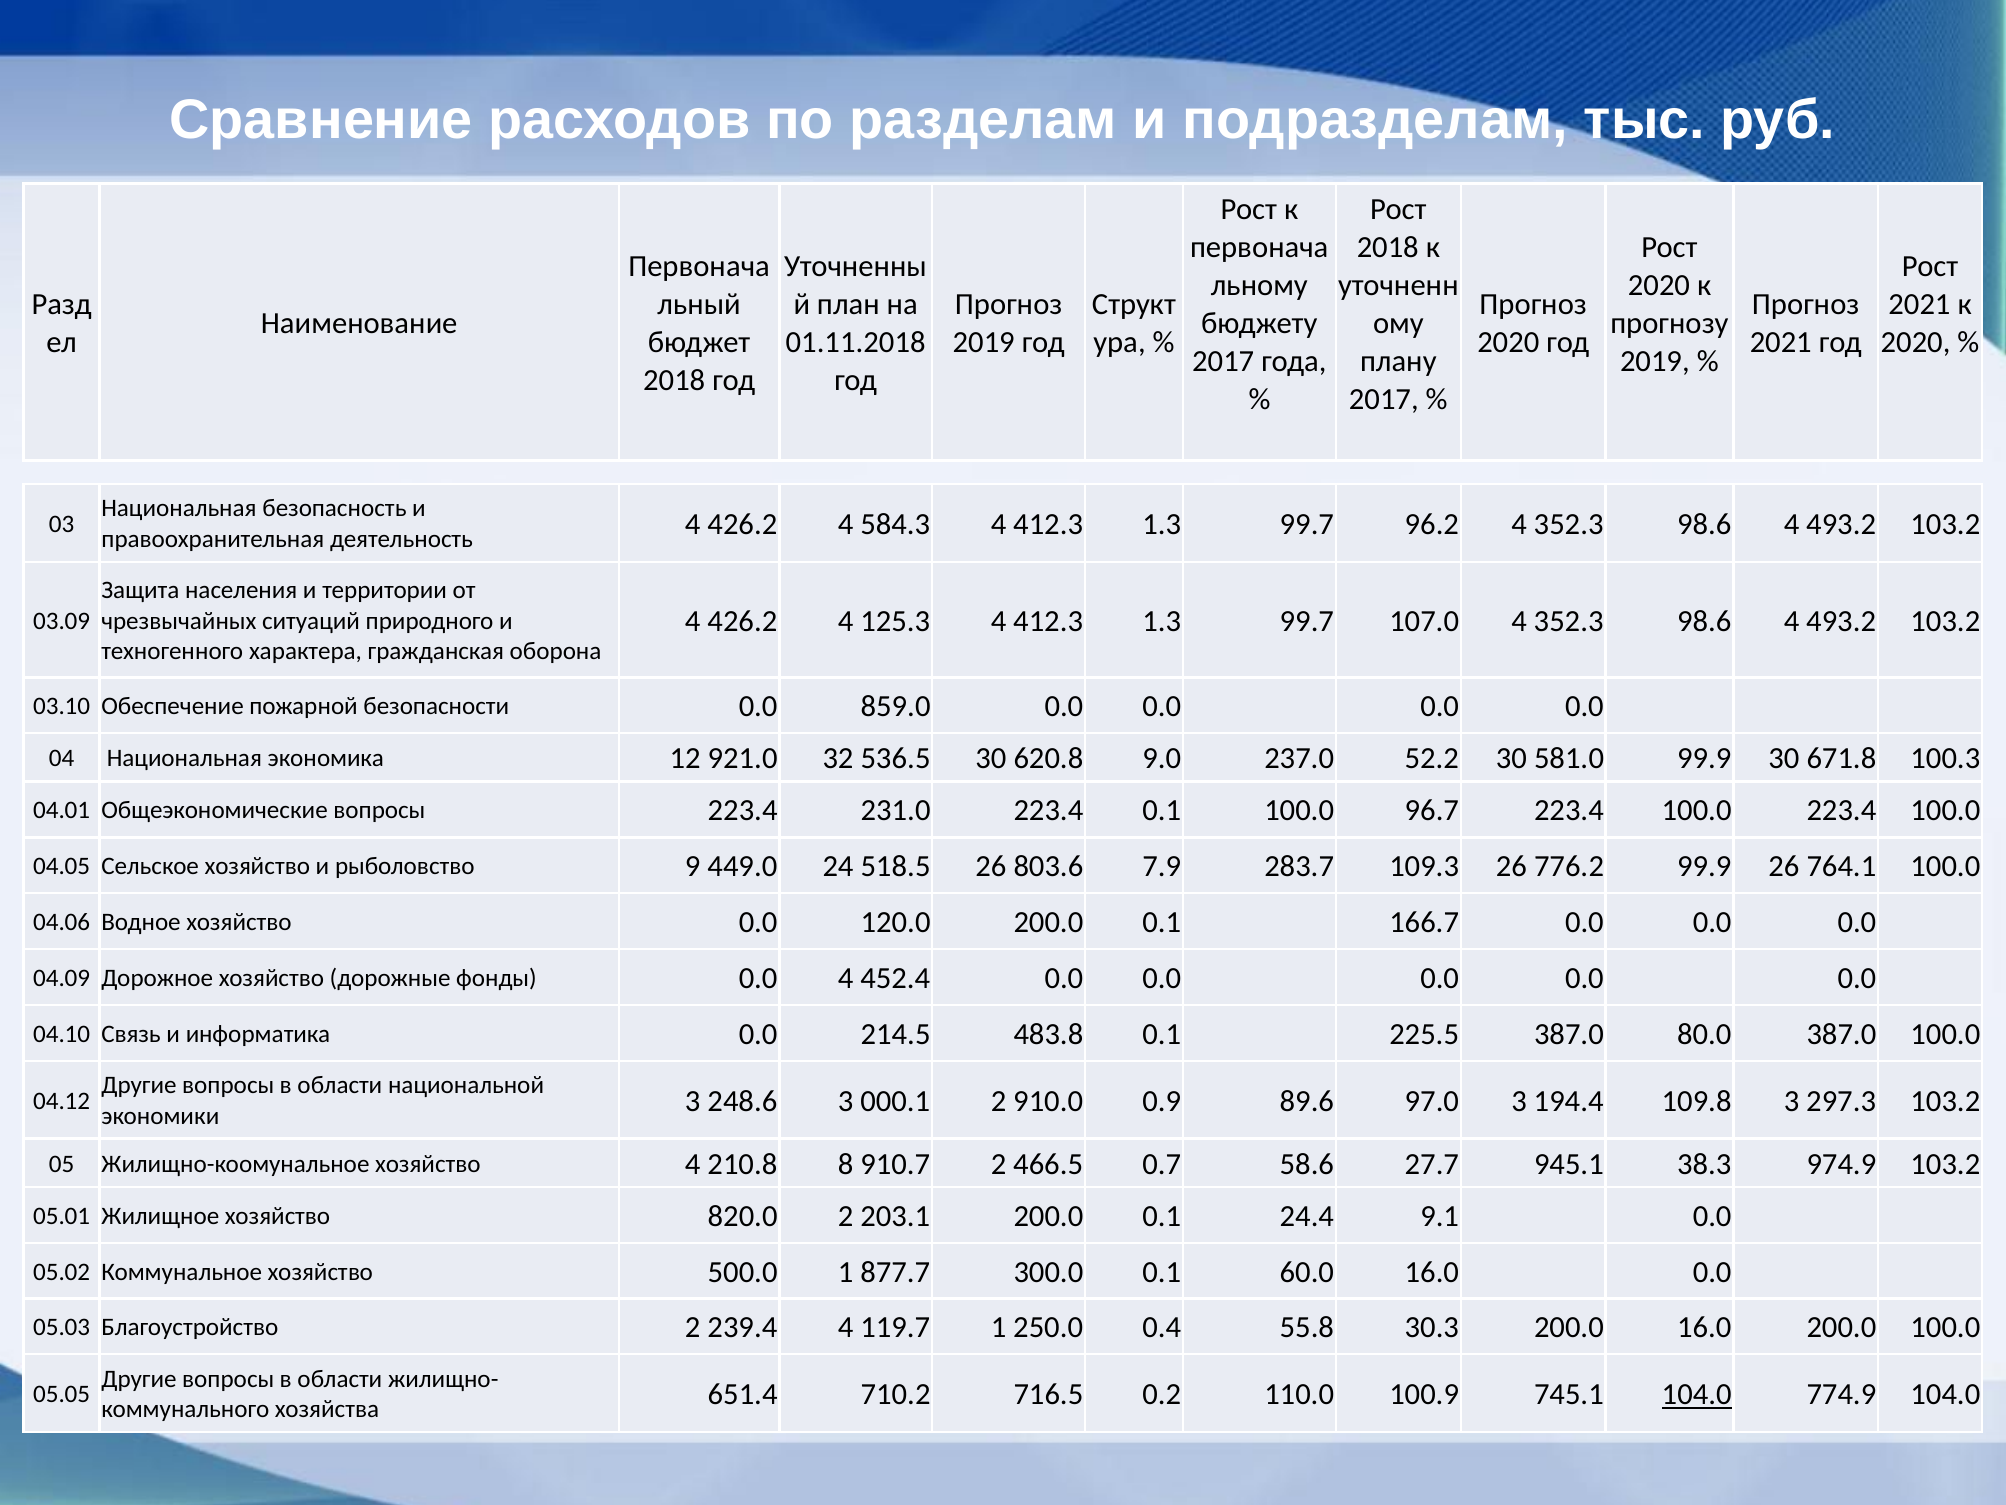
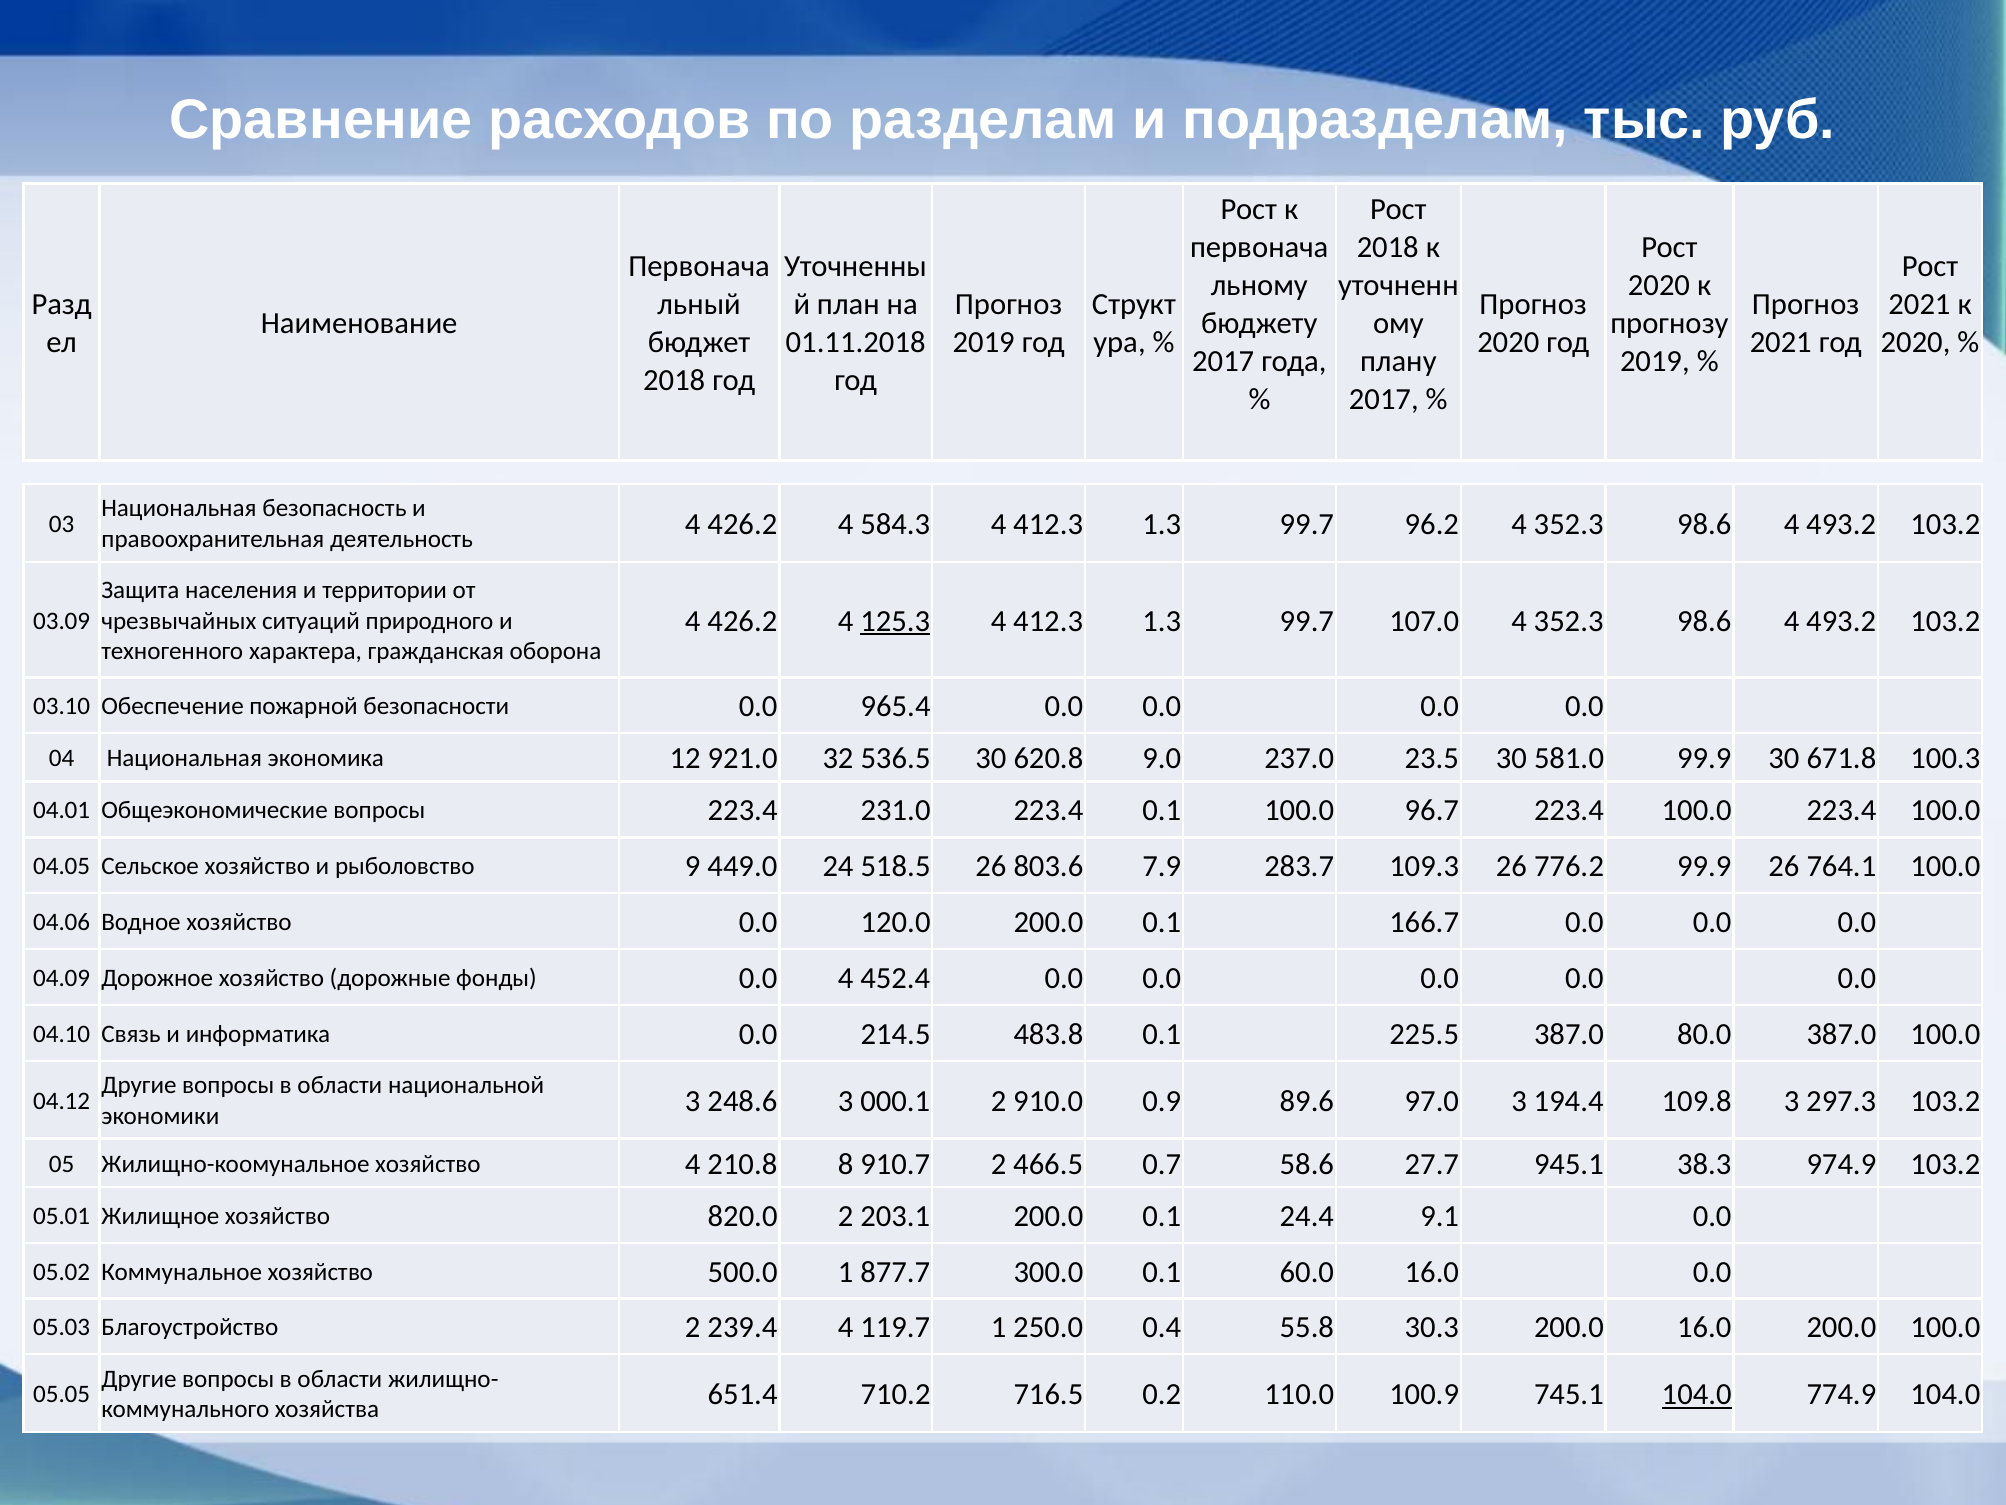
125.3 underline: none -> present
859.0: 859.0 -> 965.4
52.2: 52.2 -> 23.5
